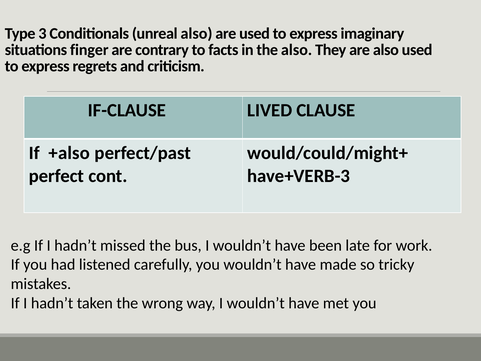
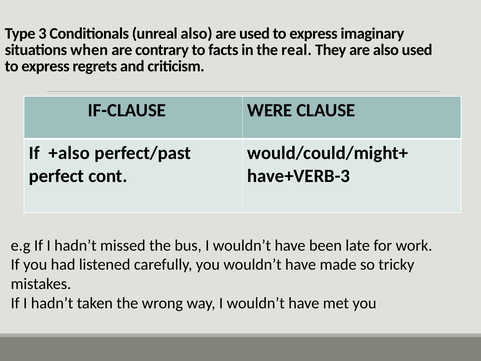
finger: finger -> when
the also: also -> real
LIVED: LIVED -> WERE
